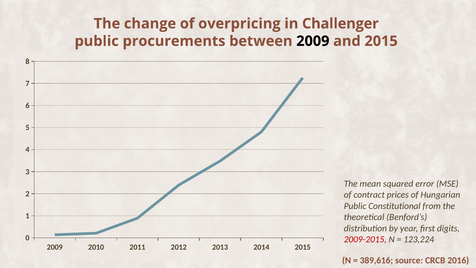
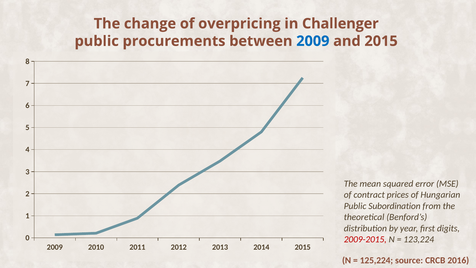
2009 at (313, 41) colour: black -> blue
Constitutional: Constitutional -> Subordination
389,616: 389,616 -> 125,224
